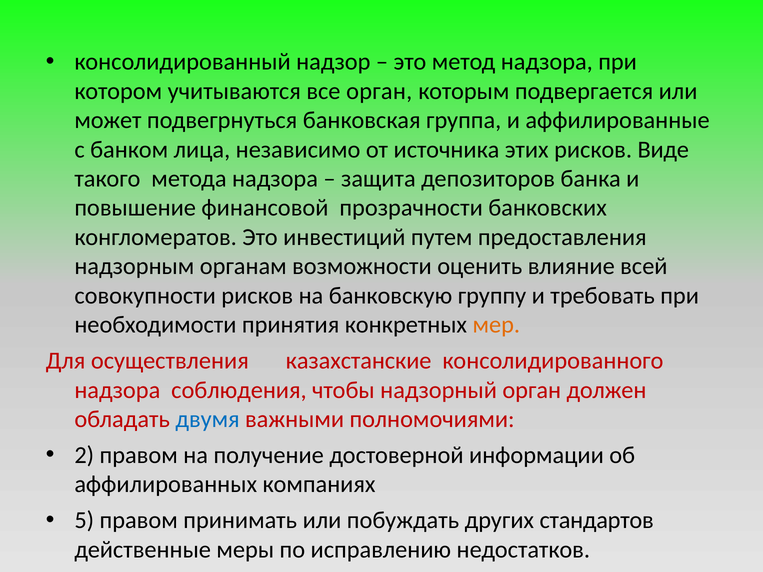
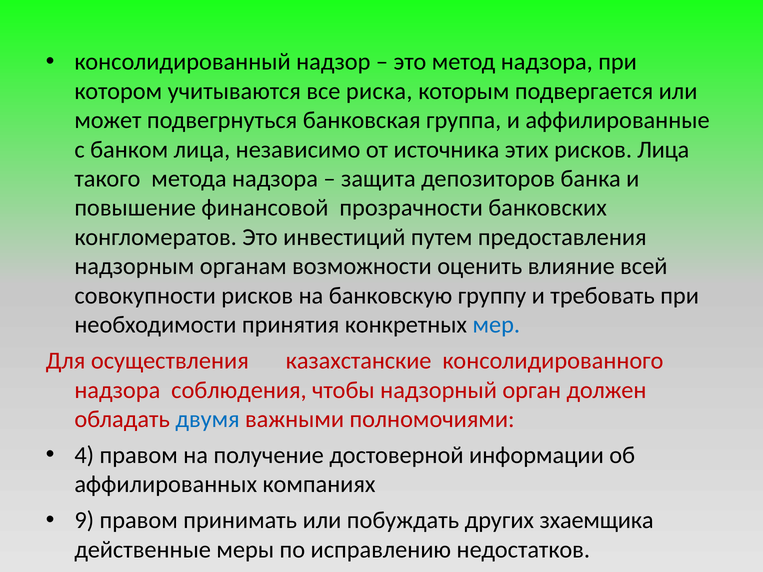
все орган: орган -> риска
рисков Виде: Виде -> Лица
мер colour: orange -> blue
2: 2 -> 4
5: 5 -> 9
стандартов: стандартов -> зхаемщика
